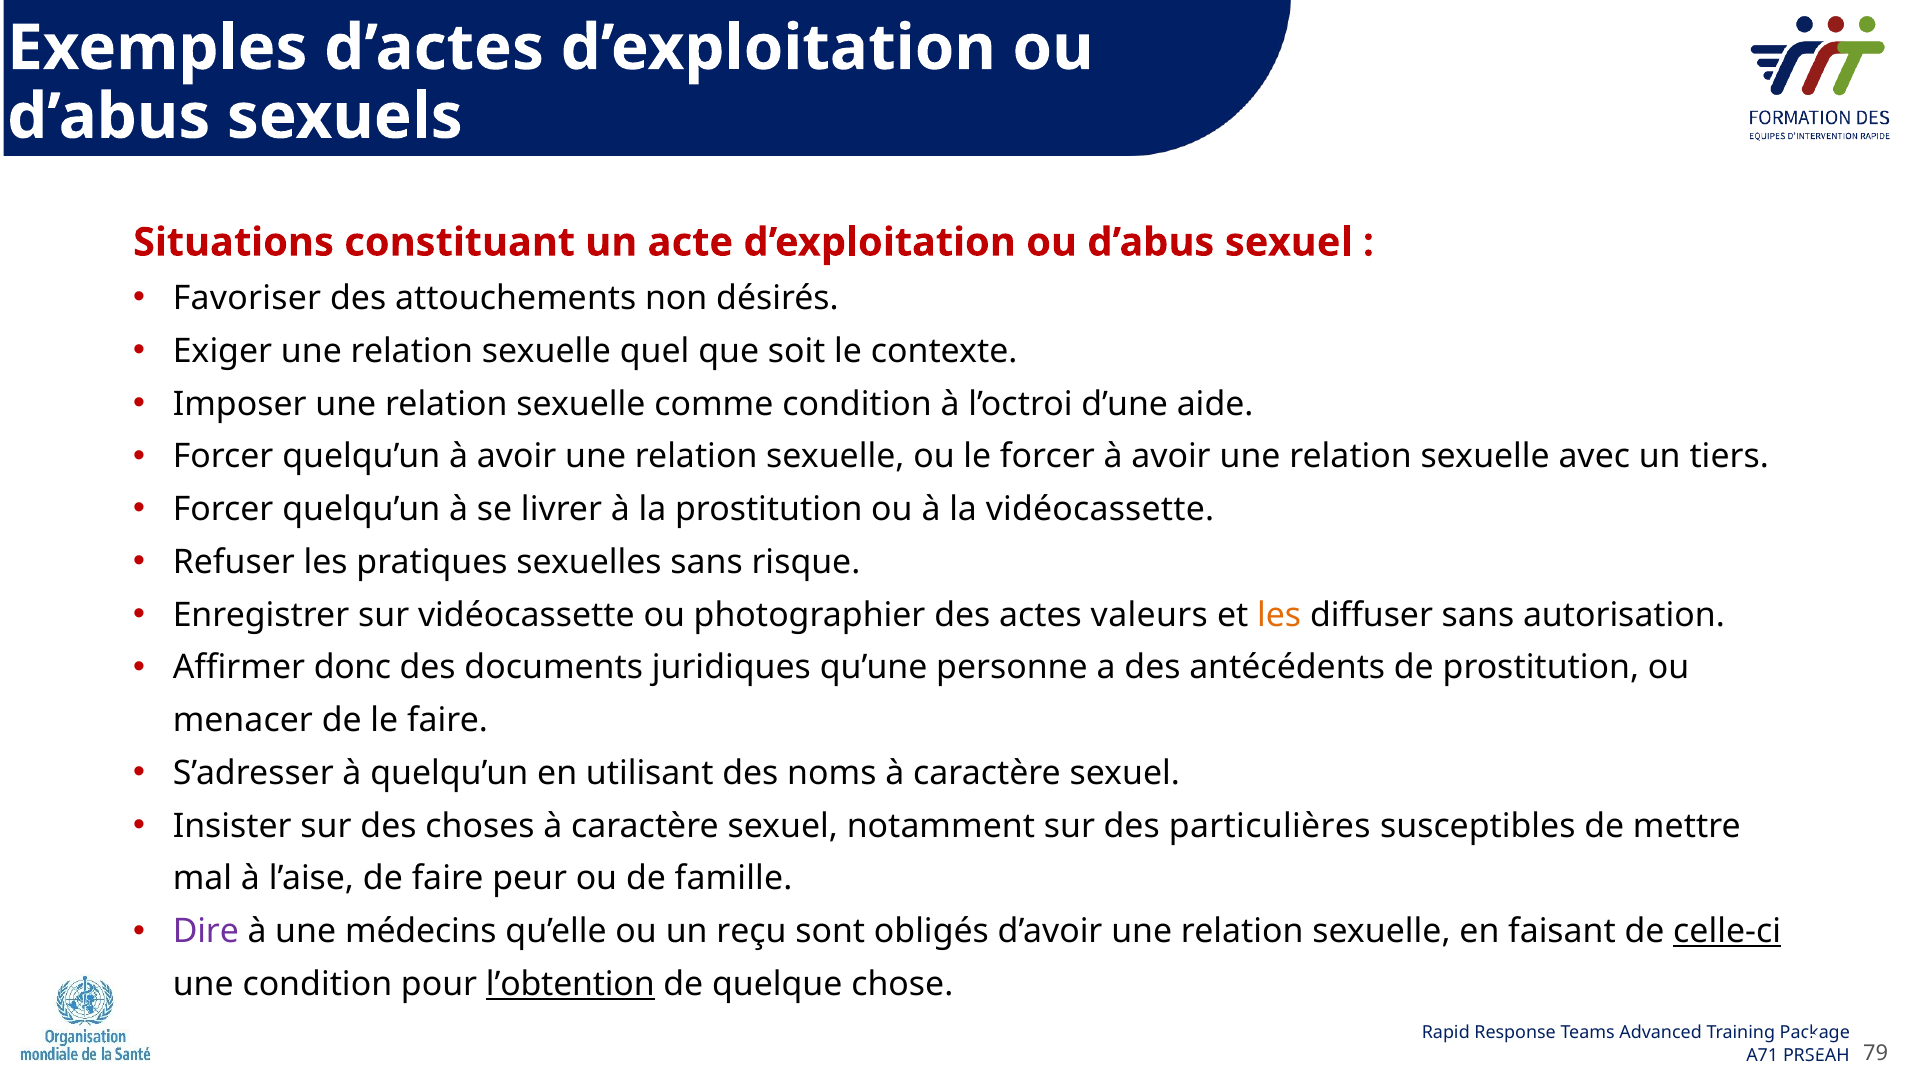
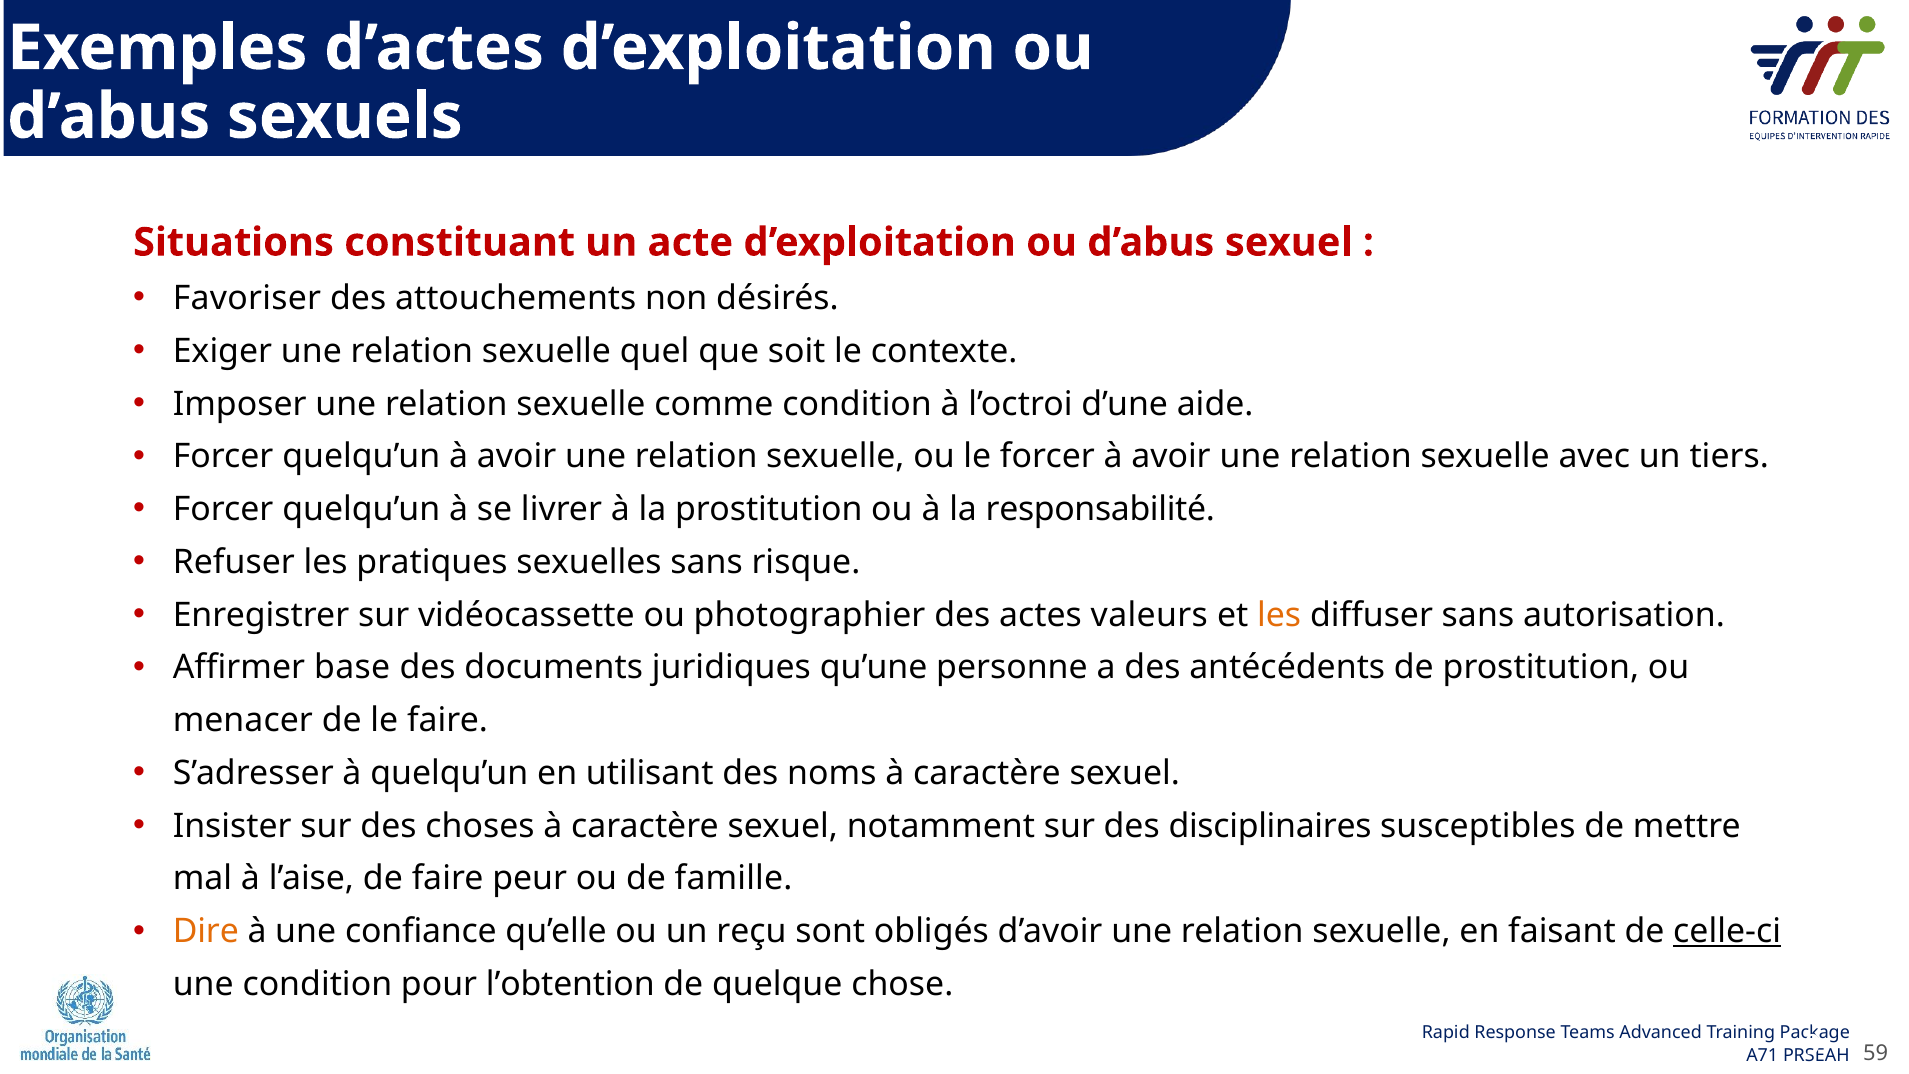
la vidéocassette: vidéocassette -> responsabilité
donc: donc -> base
particulières: particulières -> disciplinaires
Dire colour: purple -> orange
médecins: médecins -> confiance
l’obtention underline: present -> none
79: 79 -> 59
